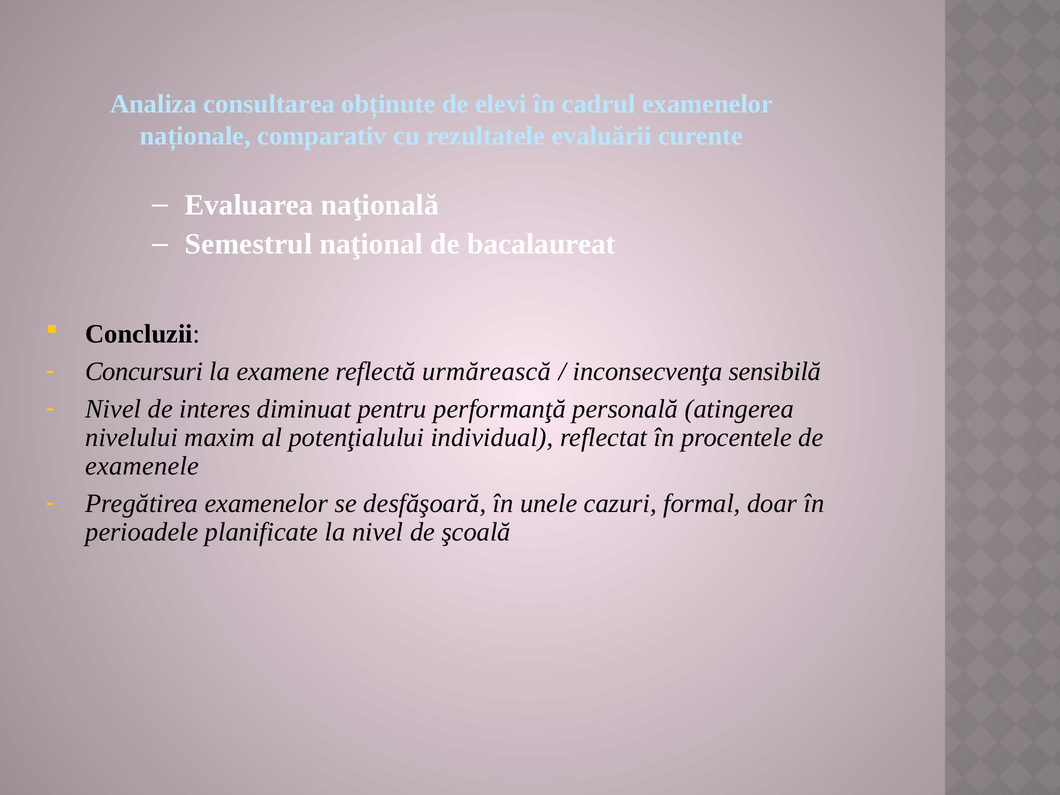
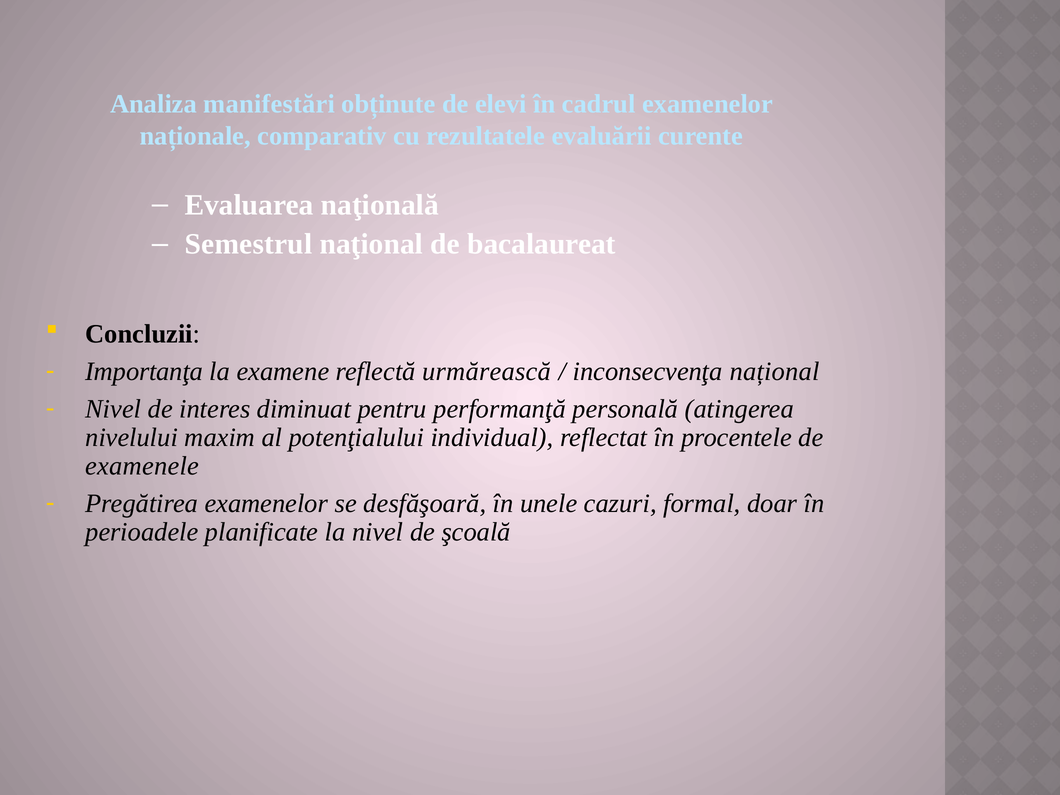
consultarea: consultarea -> manifestări
Concursuri: Concursuri -> Importanţa
sensibilă: sensibilă -> național
